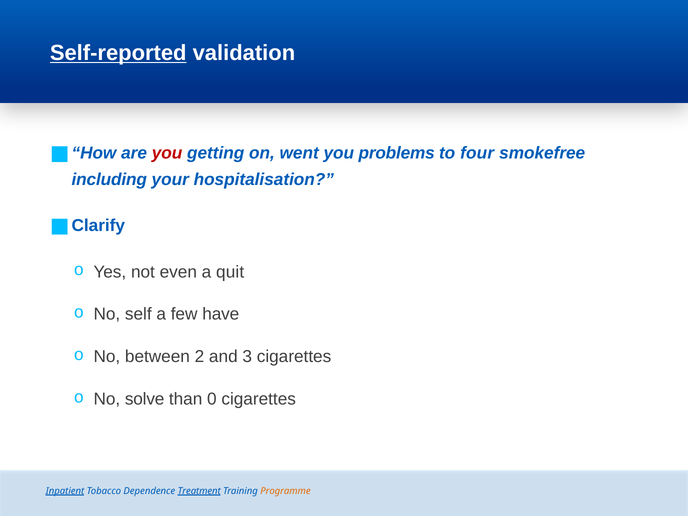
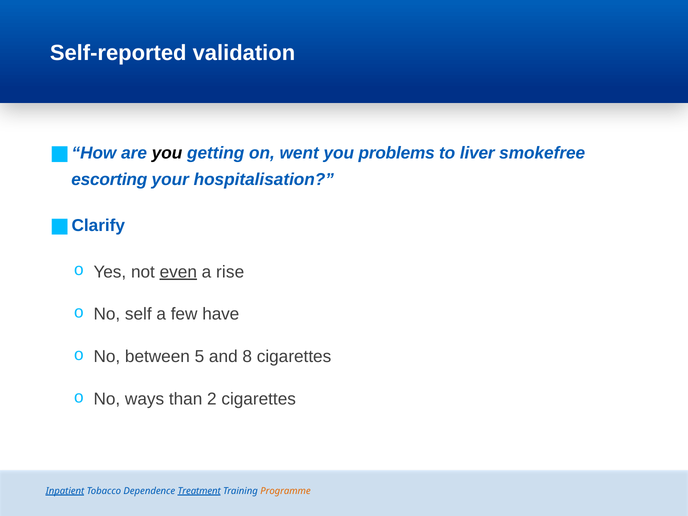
Self-reported underline: present -> none
you at (167, 153) colour: red -> black
four: four -> liver
including: including -> escorting
even underline: none -> present
quit: quit -> rise
2: 2 -> 5
3: 3 -> 8
solve: solve -> ways
0: 0 -> 2
